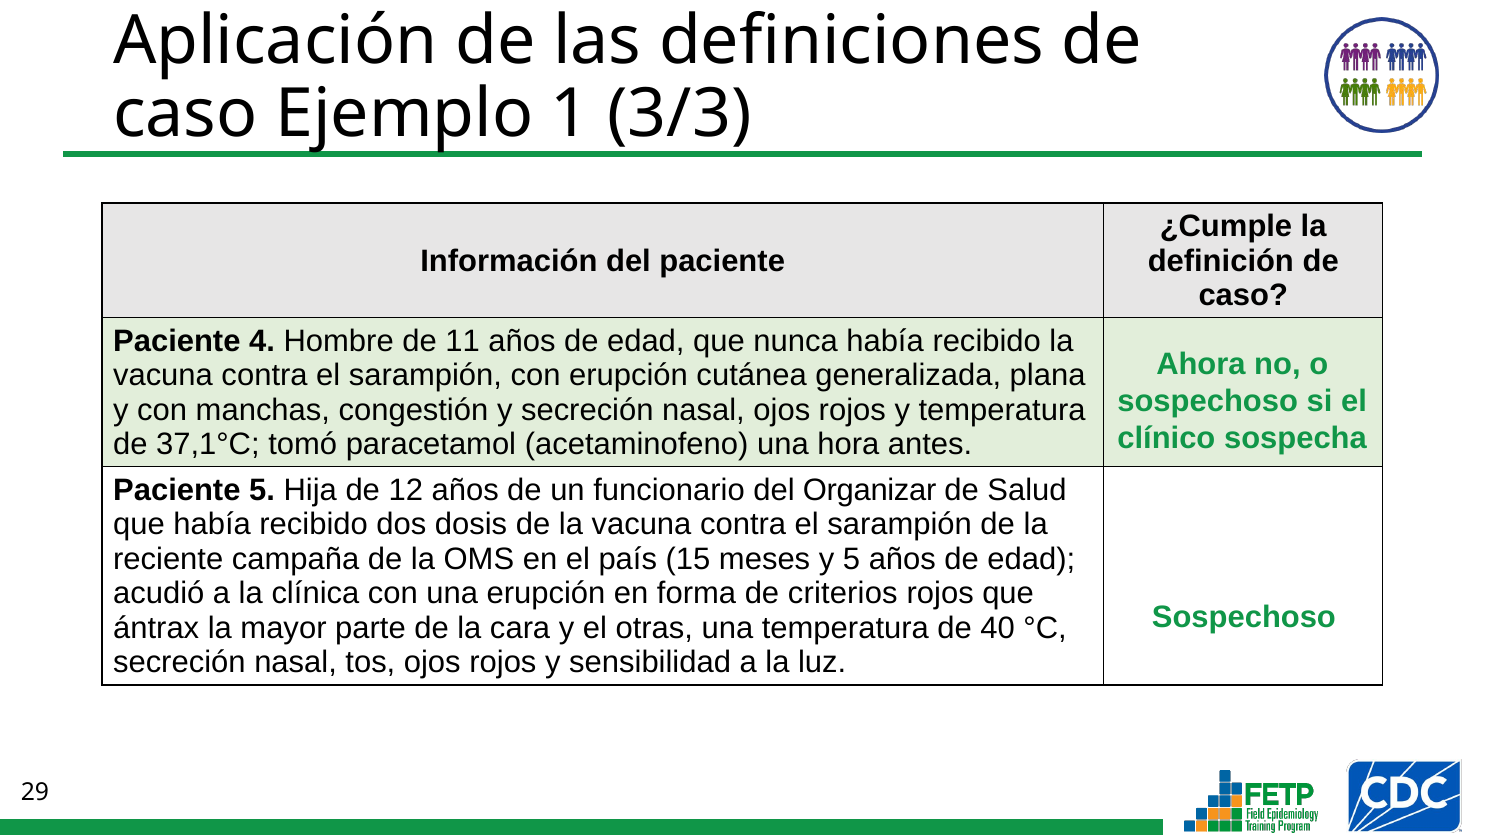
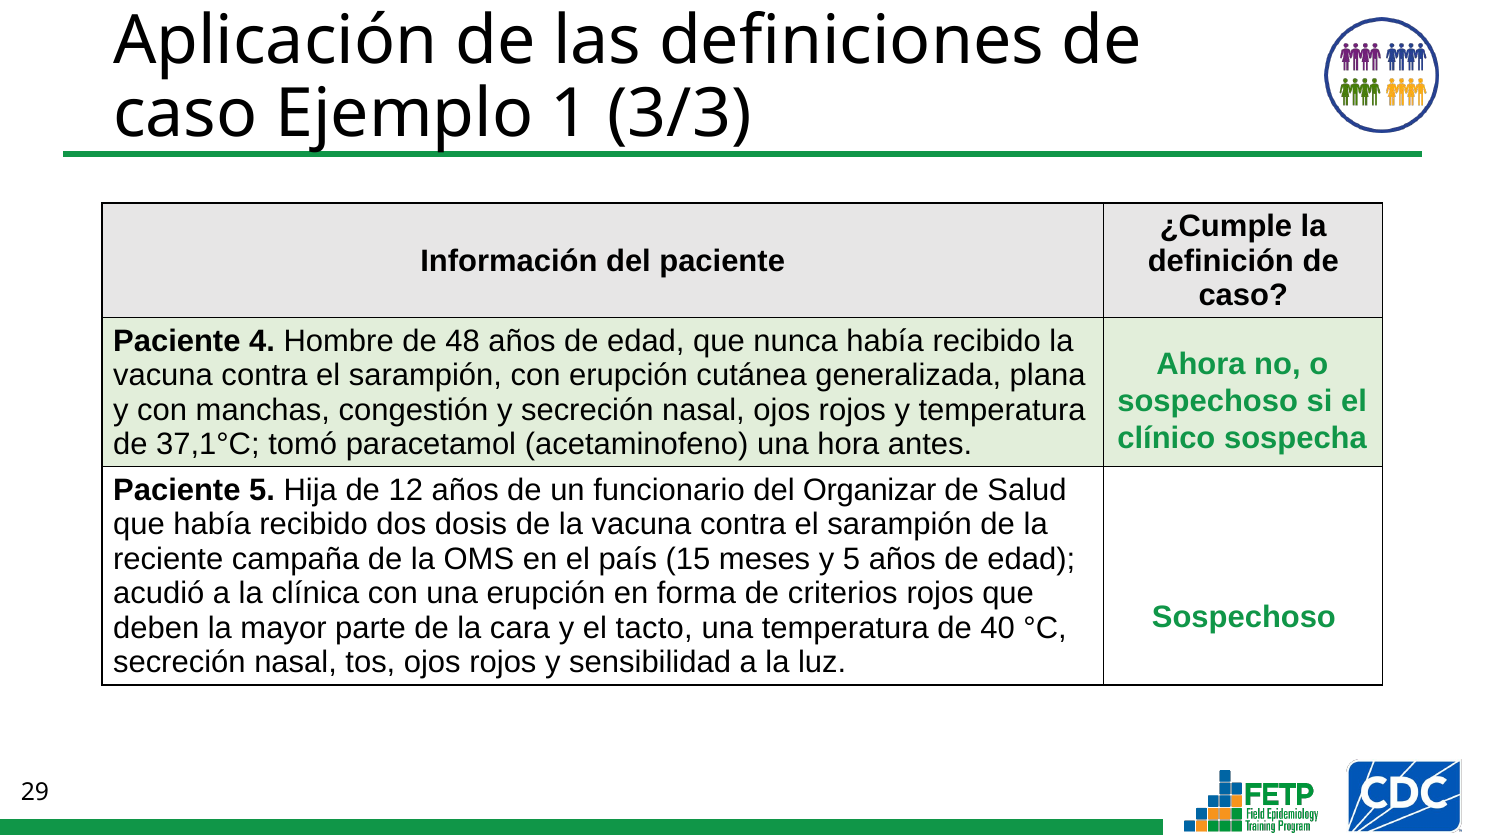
11: 11 -> 48
ántrax: ántrax -> deben
otras: otras -> tacto
